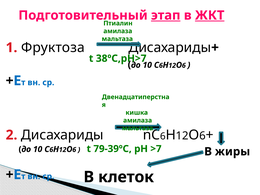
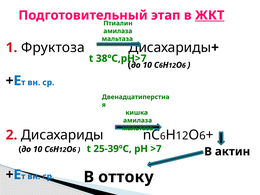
этап underline: present -> none
79-39ºC: 79-39ºC -> 25-39ºC
жиры: жиры -> актин
клеток: клеток -> оттоку
